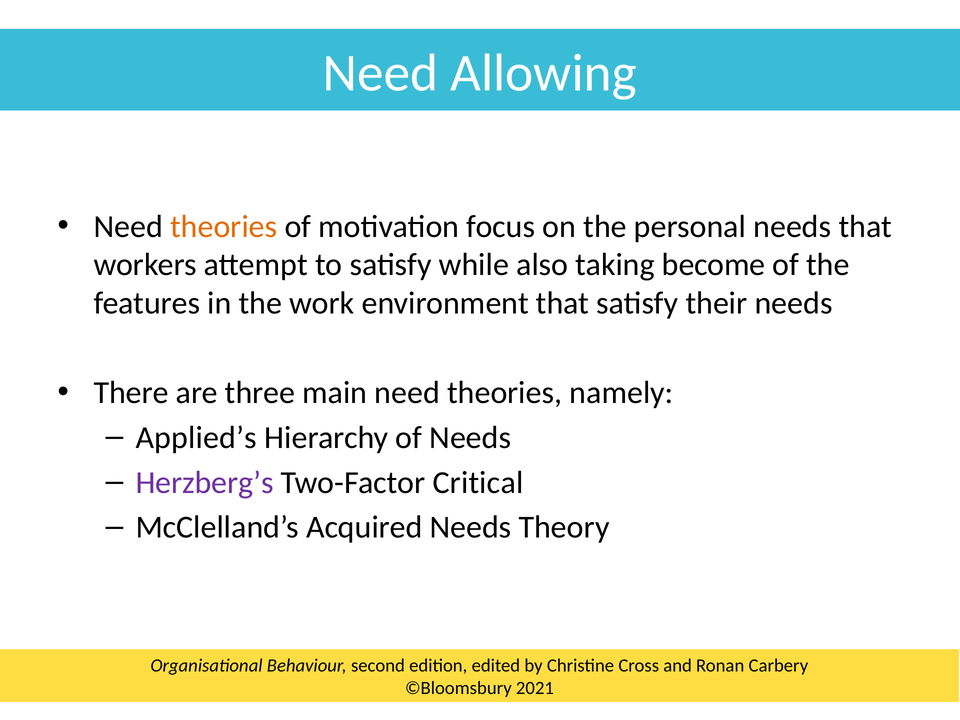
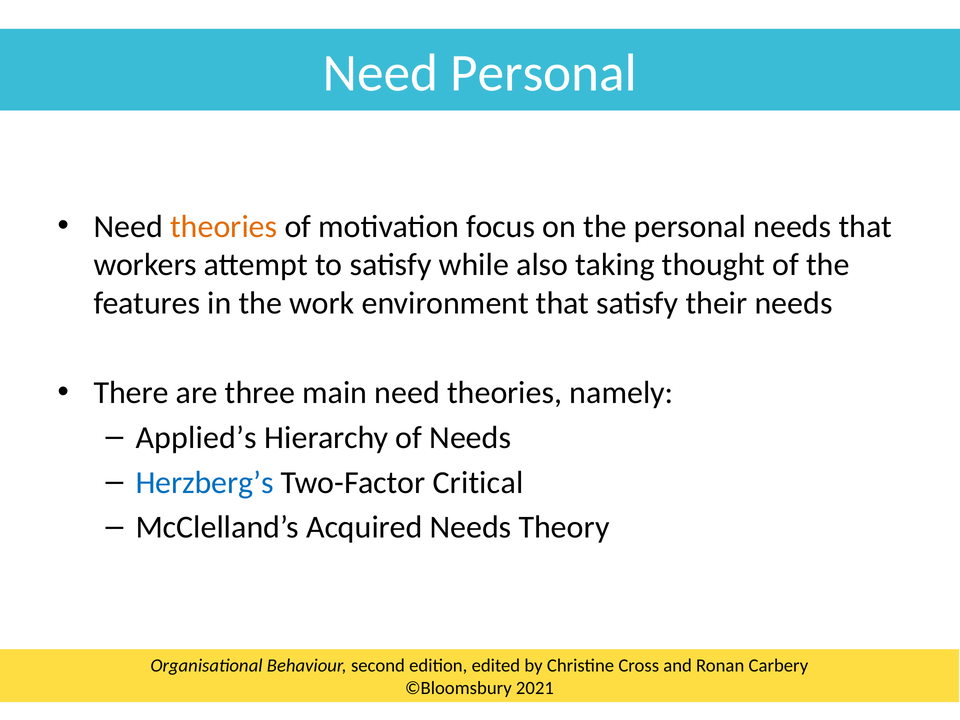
Need Allowing: Allowing -> Personal
become: become -> thought
Herzberg’s colour: purple -> blue
